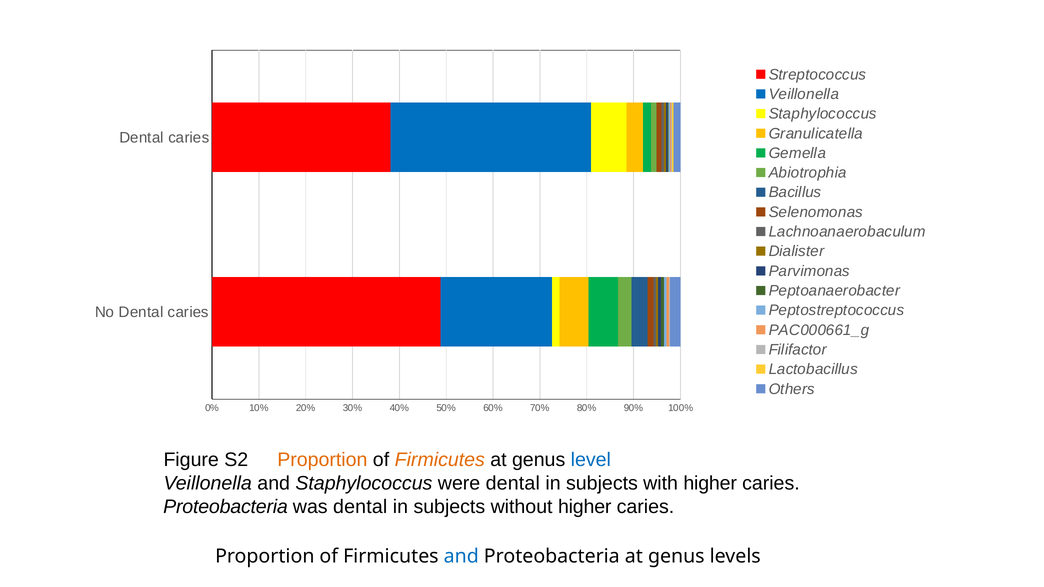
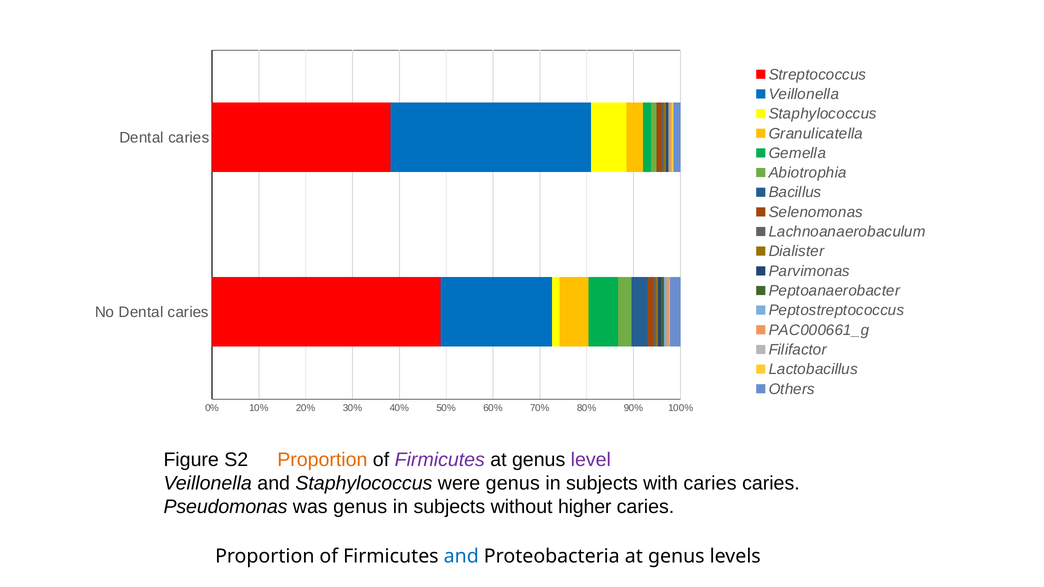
Firmicutes at (440, 460) colour: orange -> purple
level colour: blue -> purple
were dental: dental -> genus
with higher: higher -> caries
Proteobacteria at (226, 507): Proteobacteria -> Pseudomonas
was dental: dental -> genus
